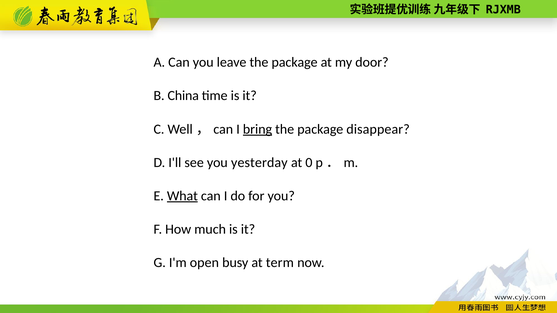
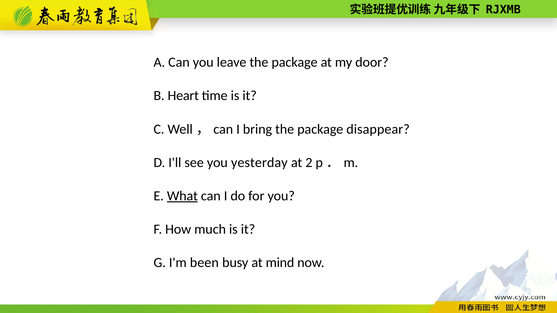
China: China -> Heart
bring underline: present -> none
0: 0 -> 2
open: open -> been
term: term -> mind
